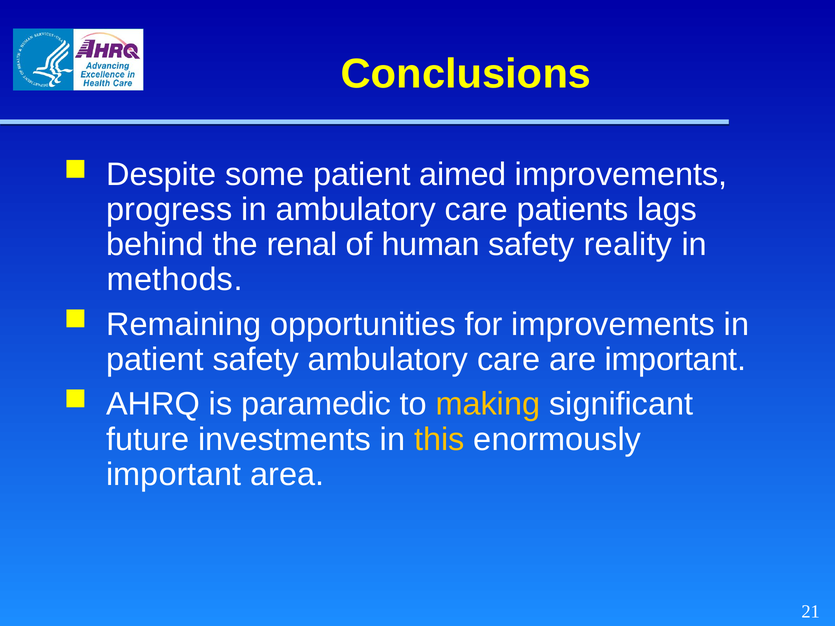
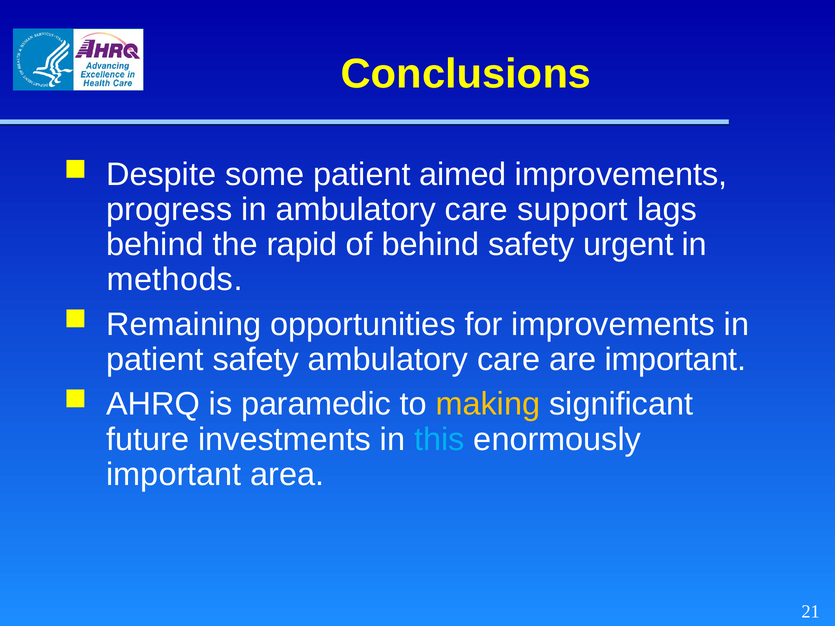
patients: patients -> support
renal: renal -> rapid
of human: human -> behind
reality: reality -> urgent
this colour: yellow -> light blue
